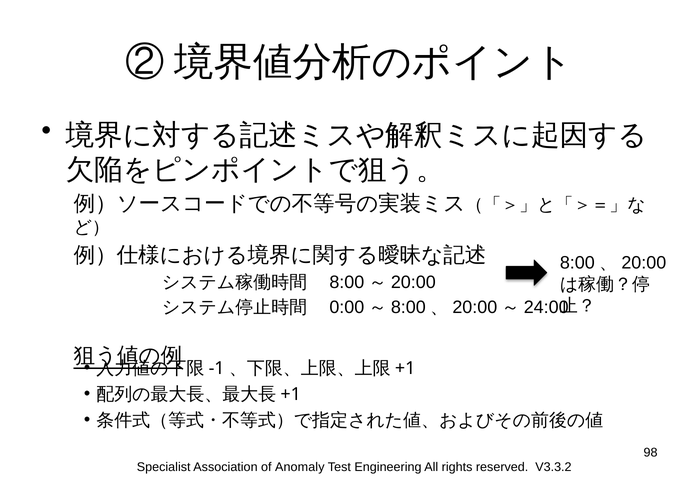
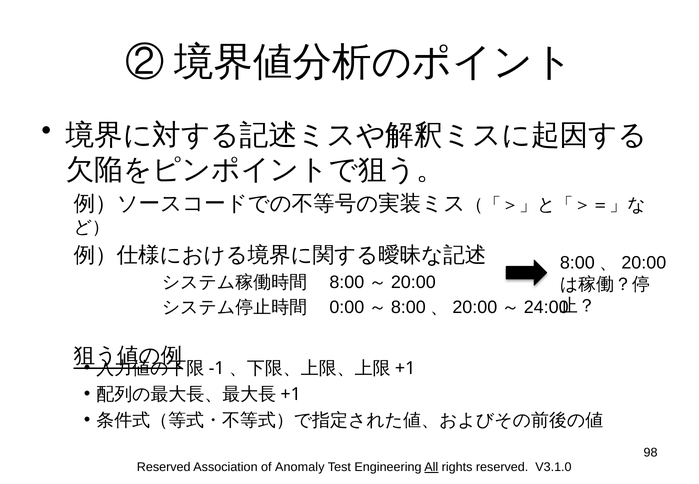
Specialist at (164, 467): Specialist -> Reserved
All underline: none -> present
V3.3.2: V3.3.2 -> V3.1.0
